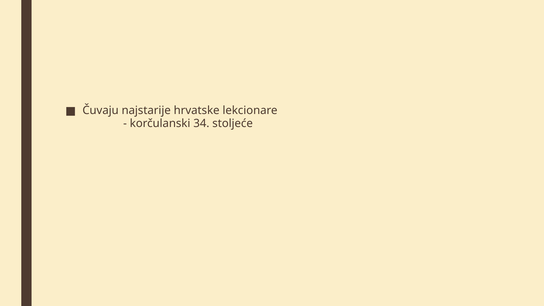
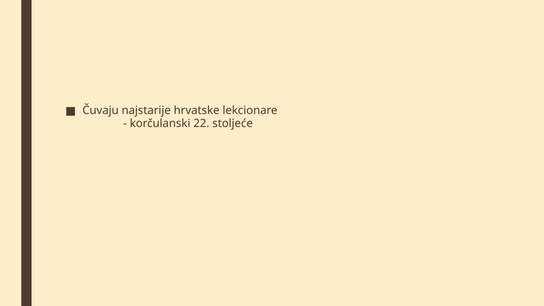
34: 34 -> 22
